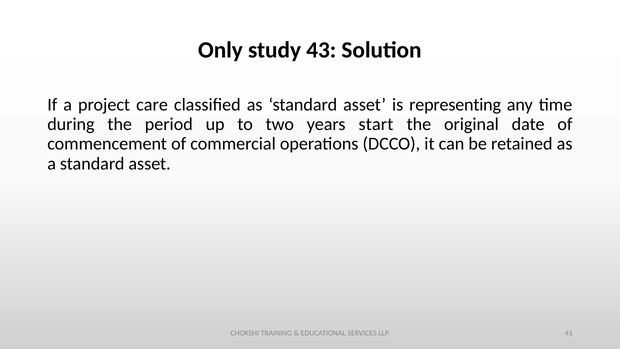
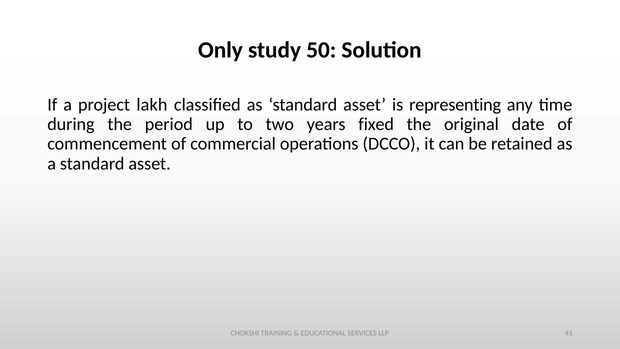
43: 43 -> 50
care: care -> lakh
start: start -> fixed
